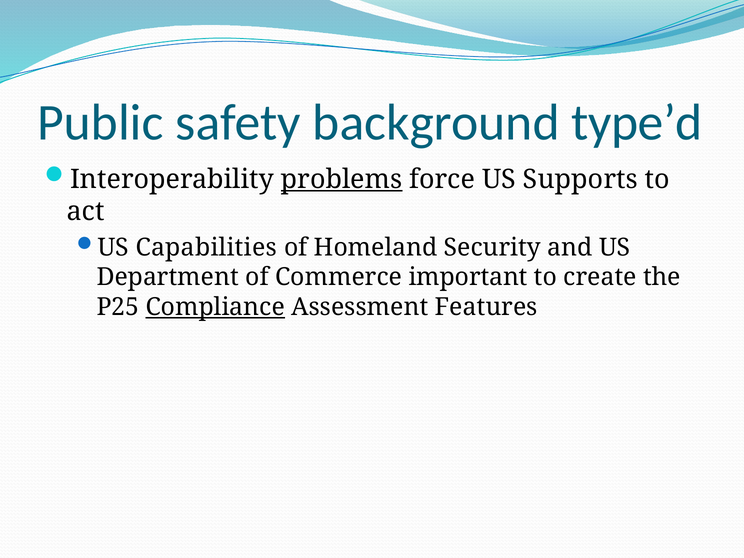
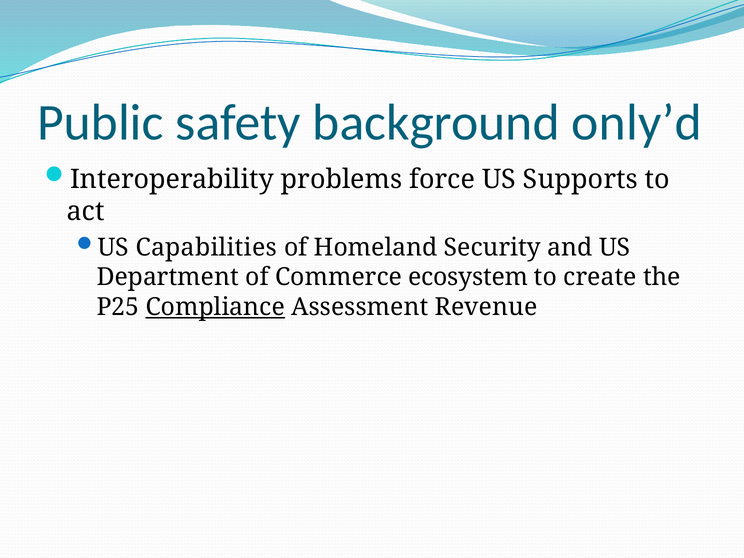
type’d: type’d -> only’d
problems underline: present -> none
important: important -> ecosystem
Features: Features -> Revenue
